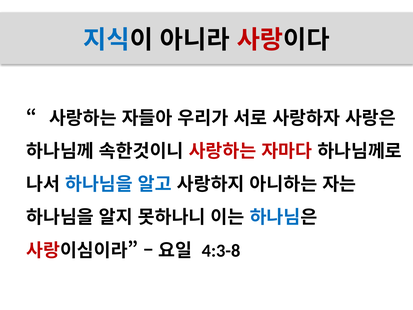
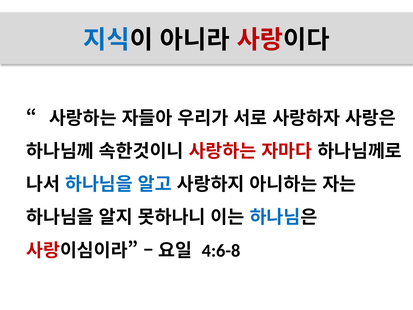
4:3-8: 4:3-8 -> 4:6-8
